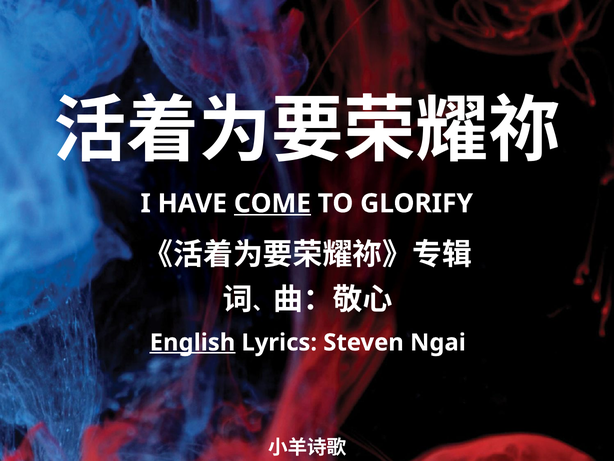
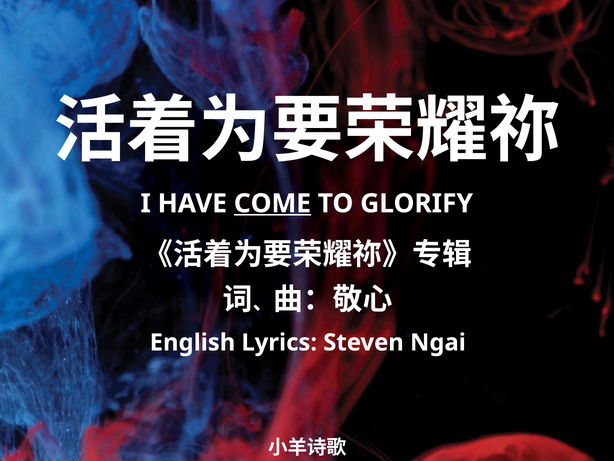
English underline: present -> none
